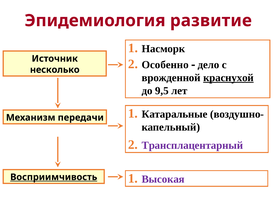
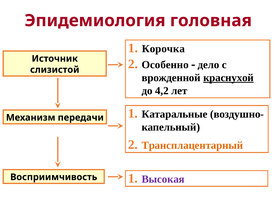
развитие: развитие -> головная
Насморк: Насморк -> Корочка
несколько: несколько -> слизистой
9,5: 9,5 -> 4,2
Трансплацентарный colour: purple -> orange
Восприимчивость underline: present -> none
